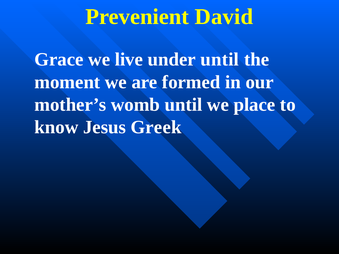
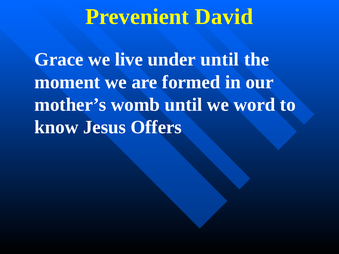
place: place -> word
Greek: Greek -> Offers
